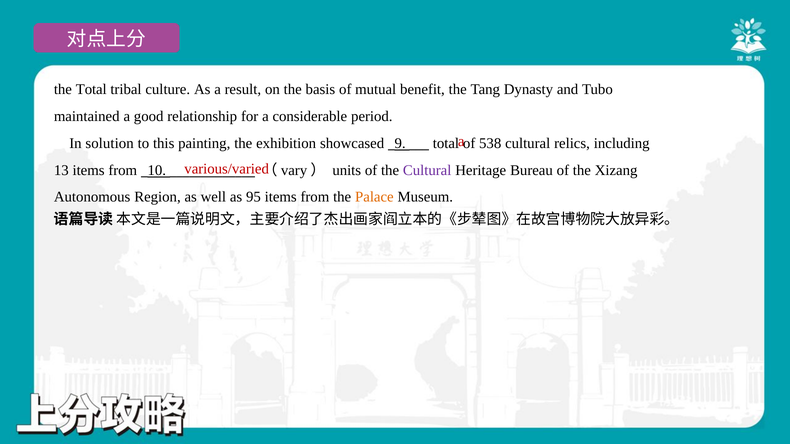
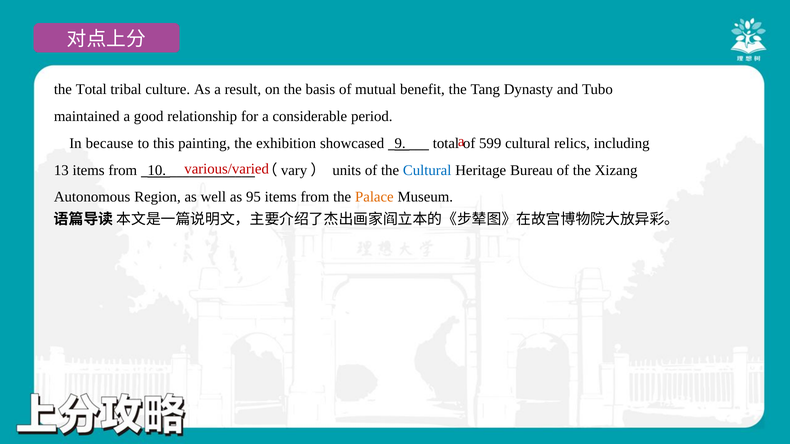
solution: solution -> because
538: 538 -> 599
Cultural at (427, 171) colour: purple -> blue
